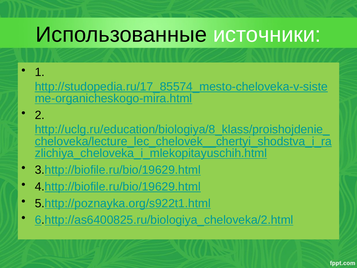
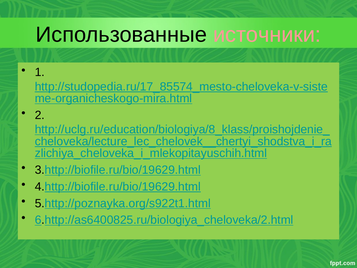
источники colour: white -> pink
